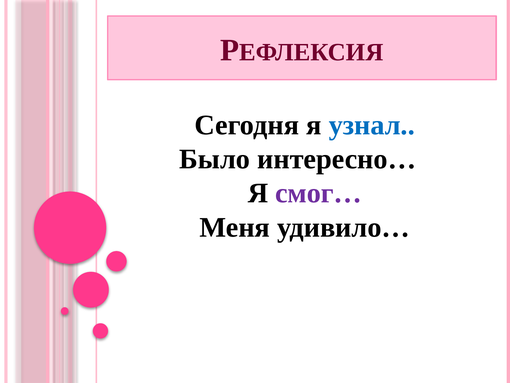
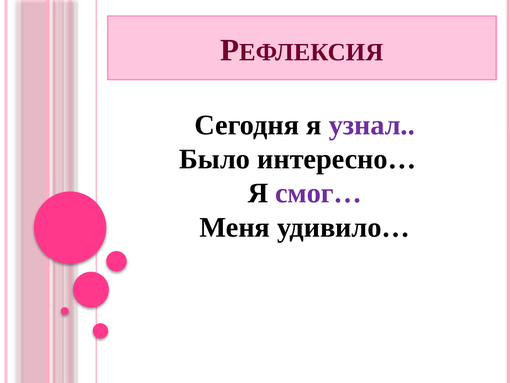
узнал colour: blue -> purple
